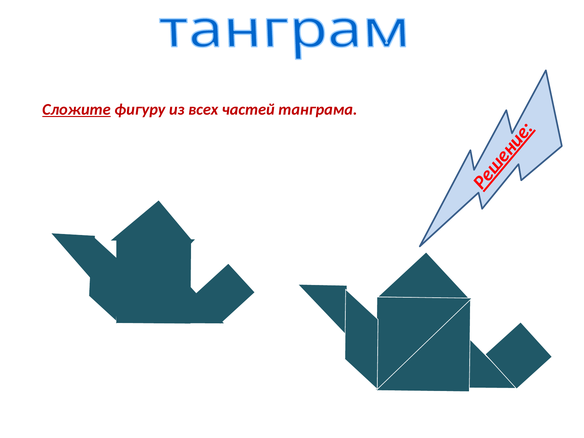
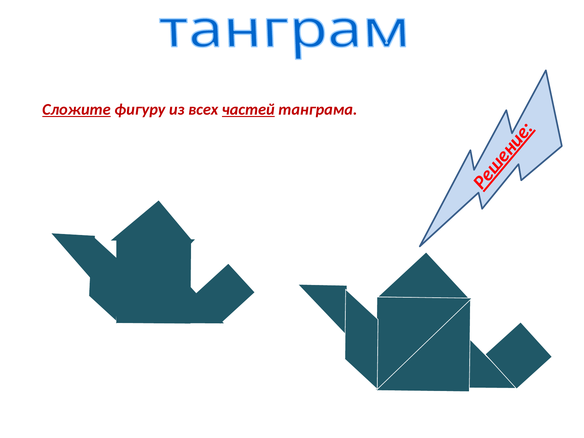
частей underline: none -> present
